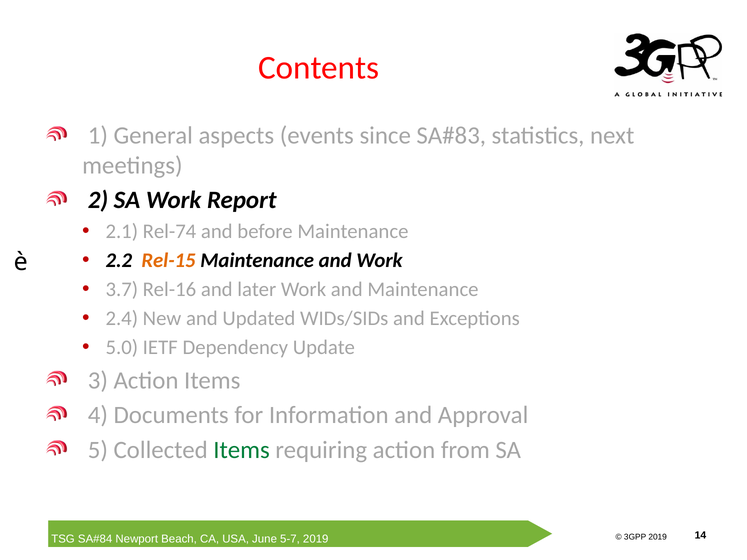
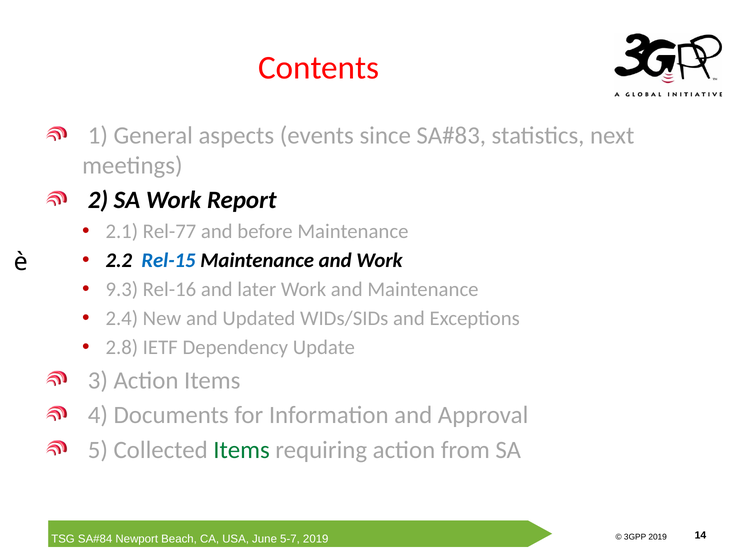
Rel-74: Rel-74 -> Rel-77
Rel-15 colour: orange -> blue
3.7: 3.7 -> 9.3
5.0: 5.0 -> 2.8
